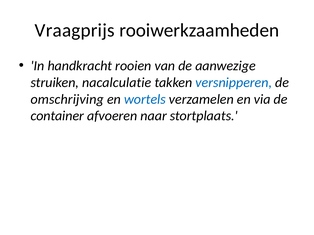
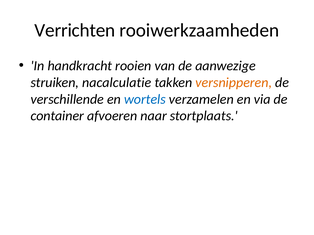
Vraagprijs: Vraagprijs -> Verrichten
versnipperen colour: blue -> orange
omschrijving: omschrijving -> verschillende
